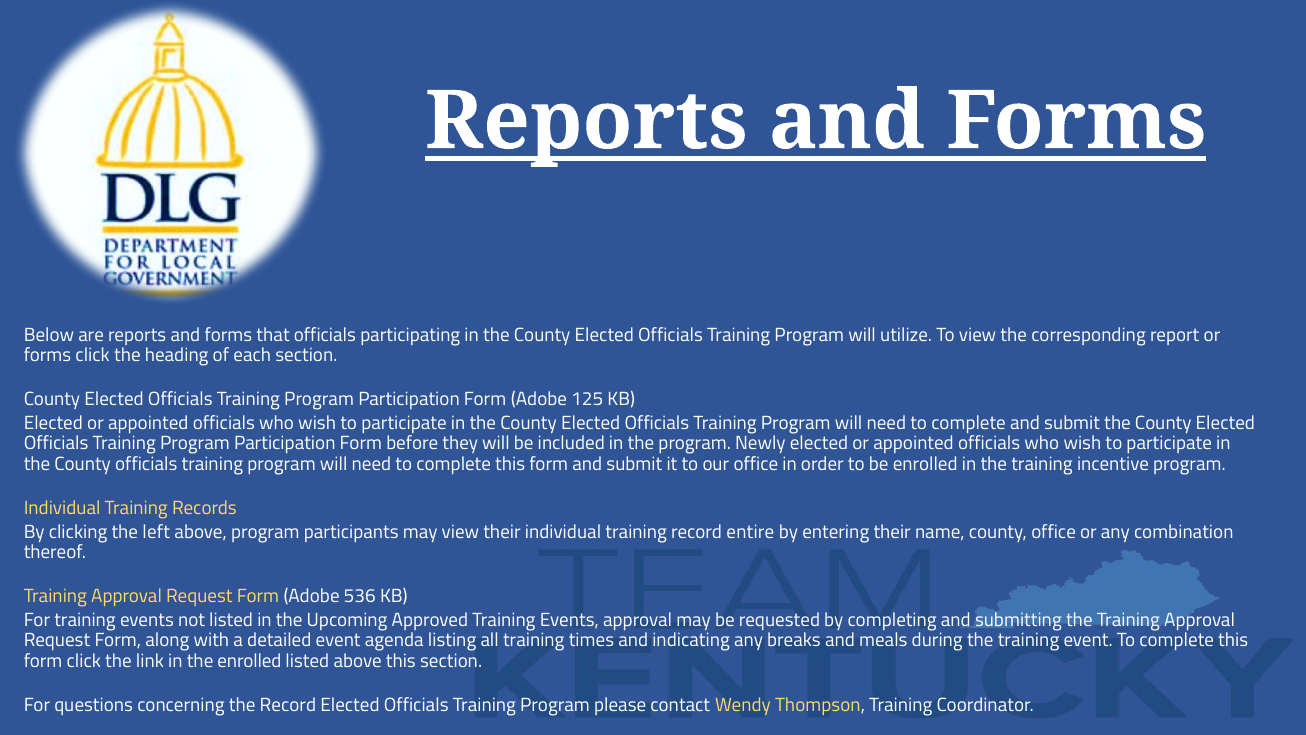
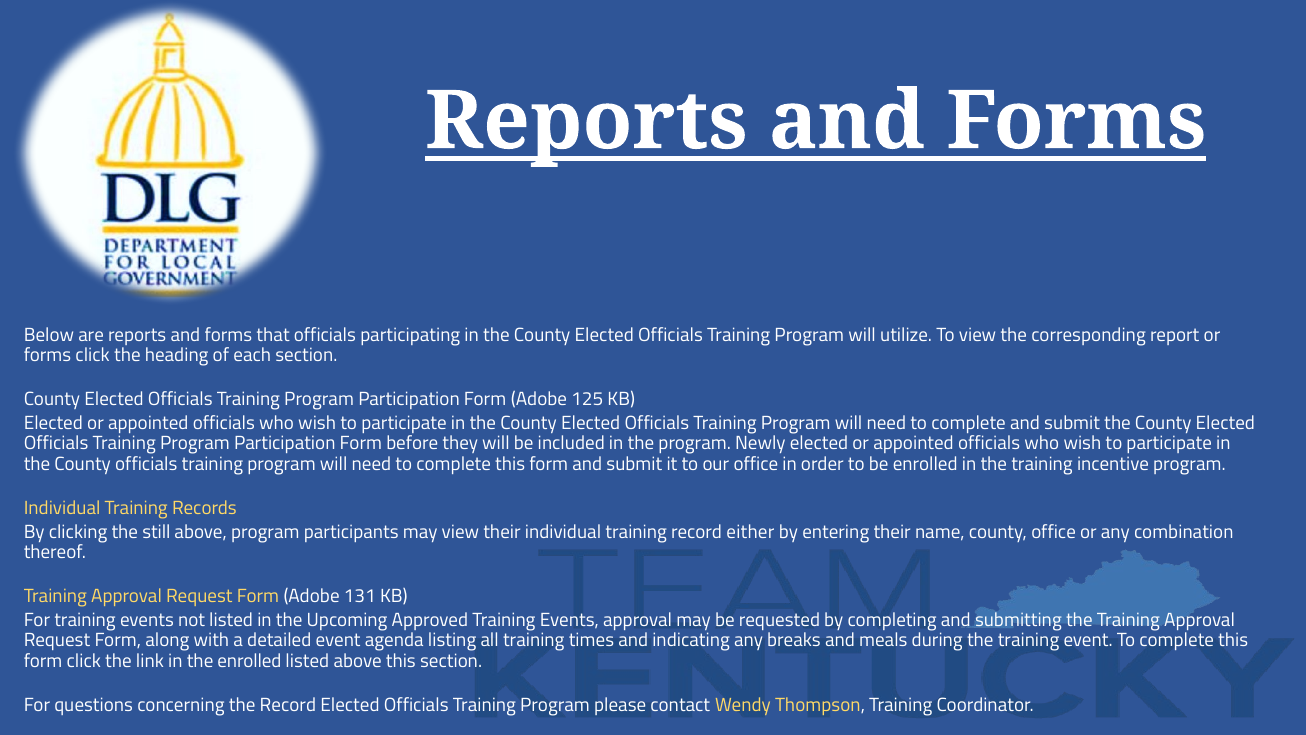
left: left -> still
entire: entire -> either
536: 536 -> 131
